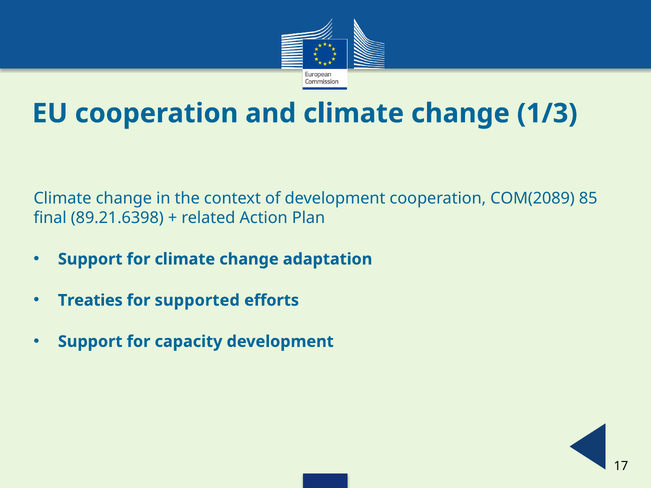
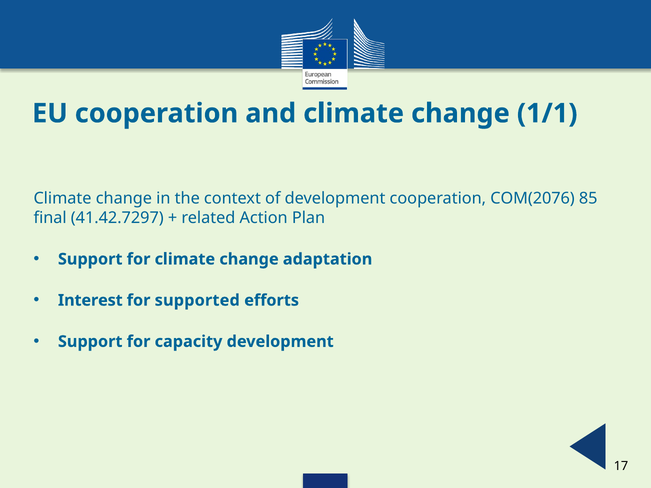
1/3: 1/3 -> 1/1
COM(2089: COM(2089 -> COM(2076
89.21.6398: 89.21.6398 -> 41.42.7297
Treaties: Treaties -> Interest
